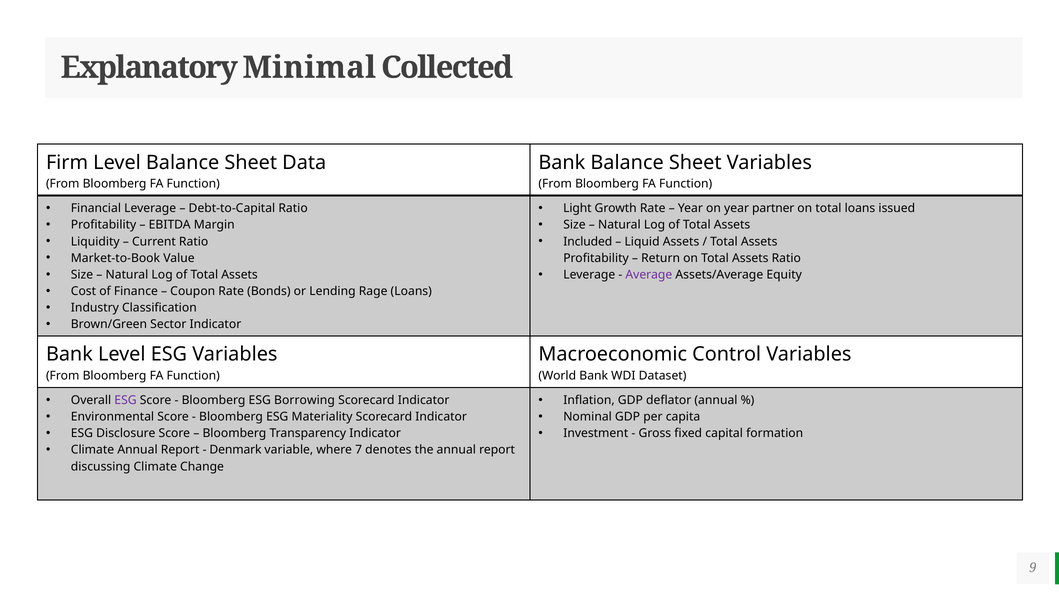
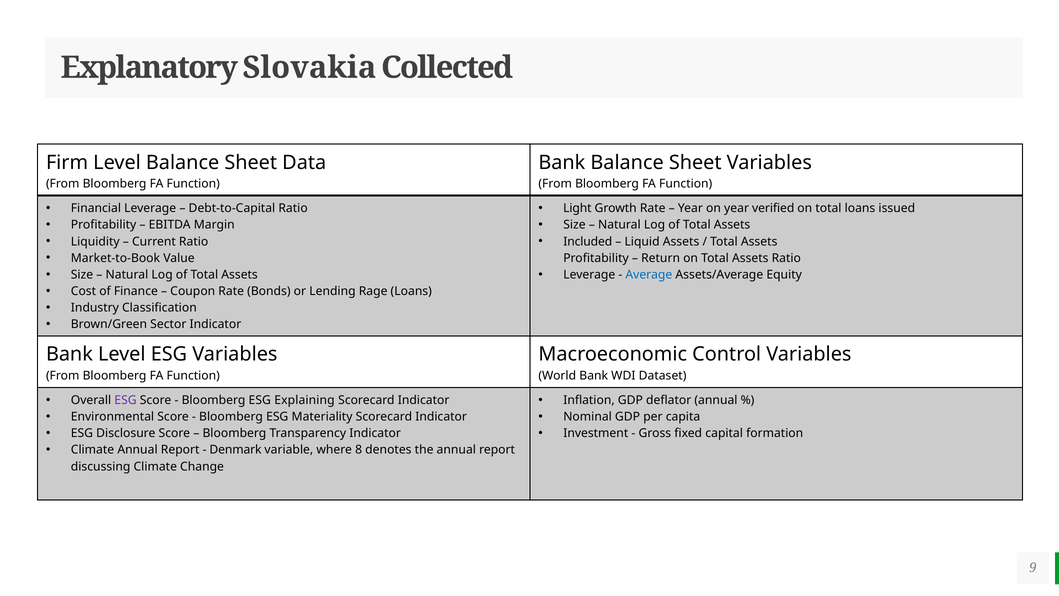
Minimal: Minimal -> Slovakia
partner: partner -> verified
Average colour: purple -> blue
Borrowing: Borrowing -> Explaining
7: 7 -> 8
